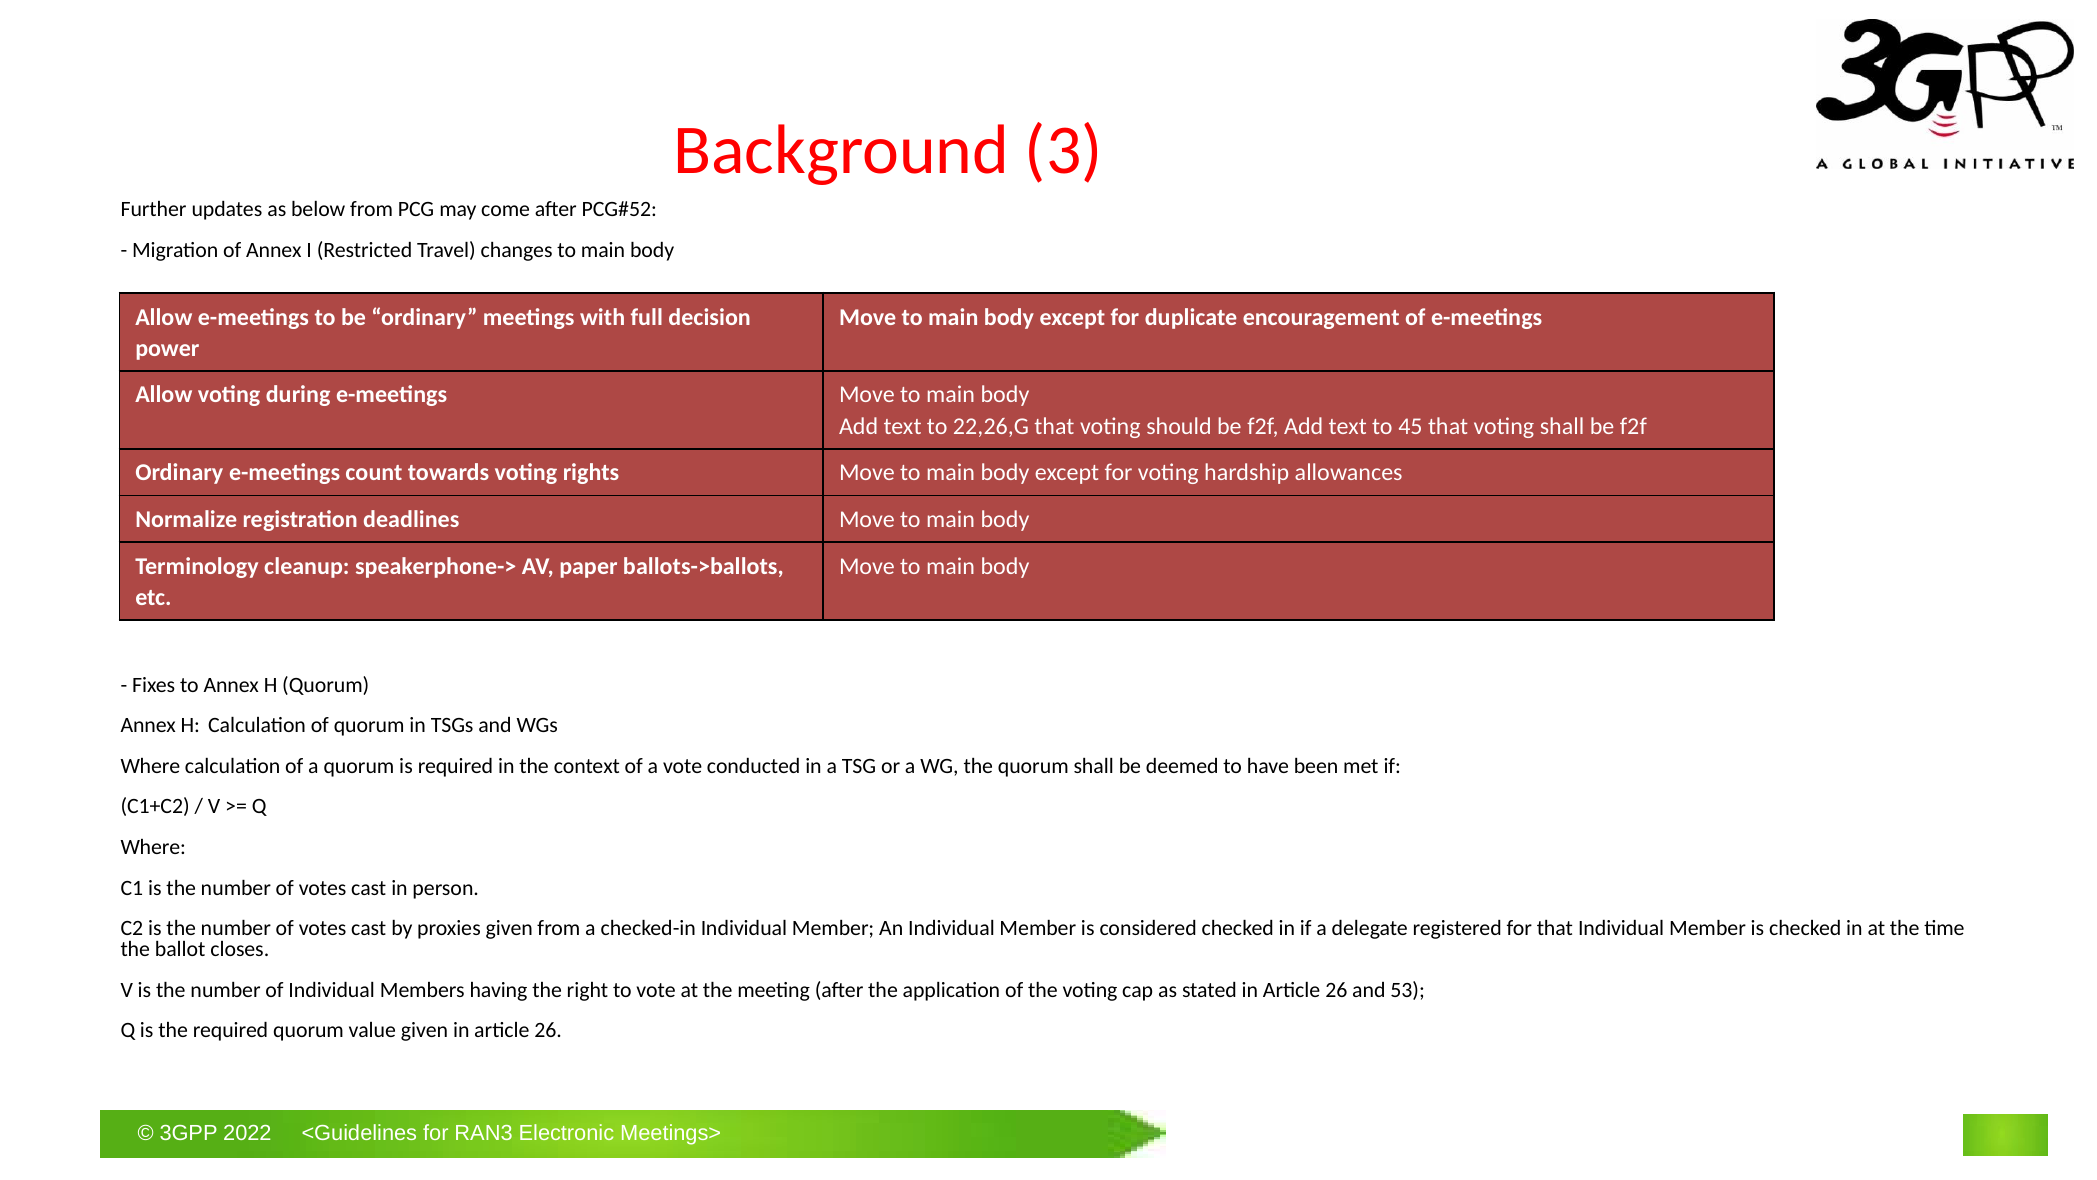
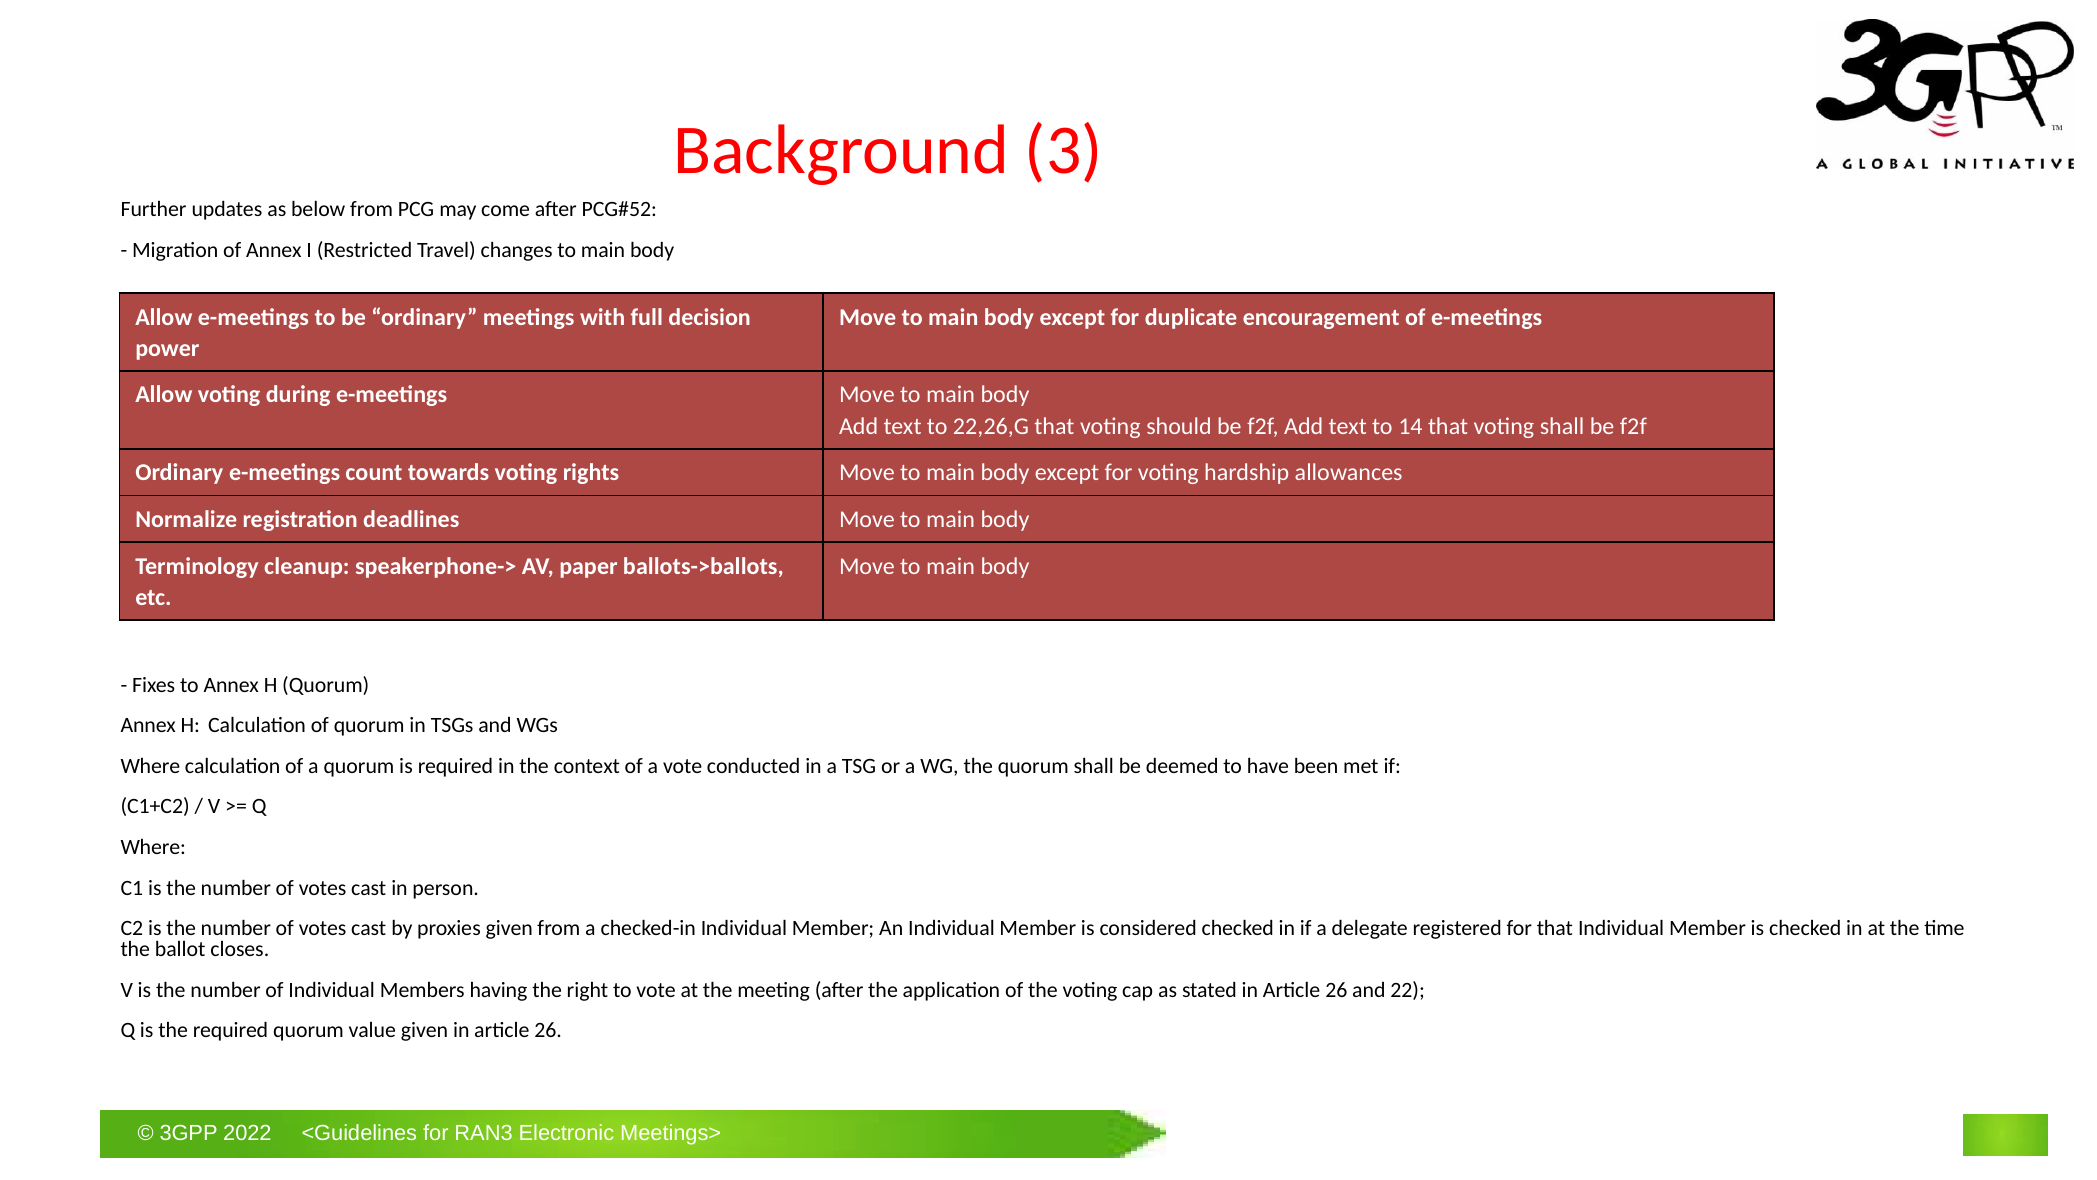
45: 45 -> 14
53: 53 -> 22
